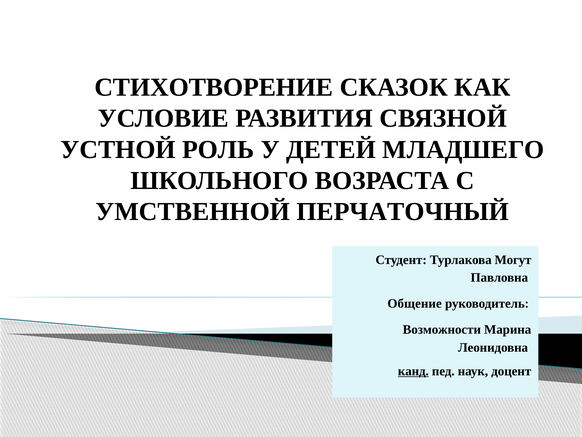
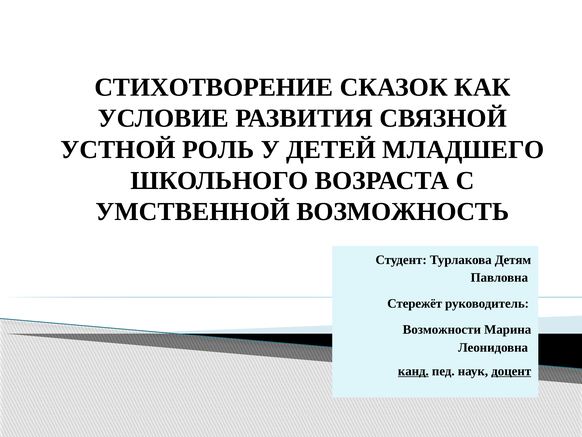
ПЕРЧАТОЧНЫЙ: ПЕРЧАТОЧНЫЙ -> ВОЗМОЖНОСТЬ
Могут: Могут -> Детям
Общение: Общение -> Стережёт
доцент underline: none -> present
